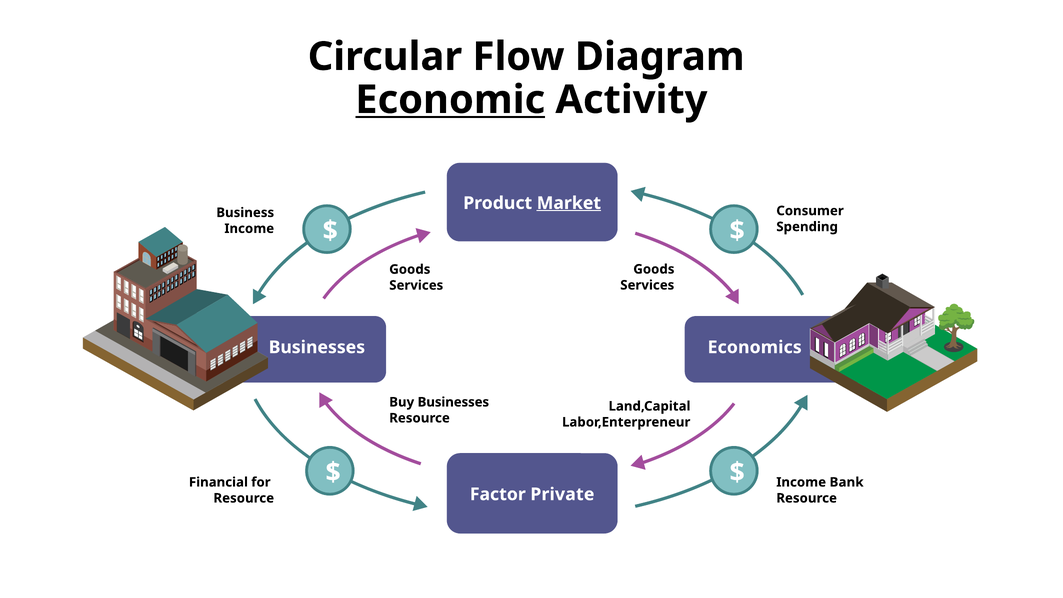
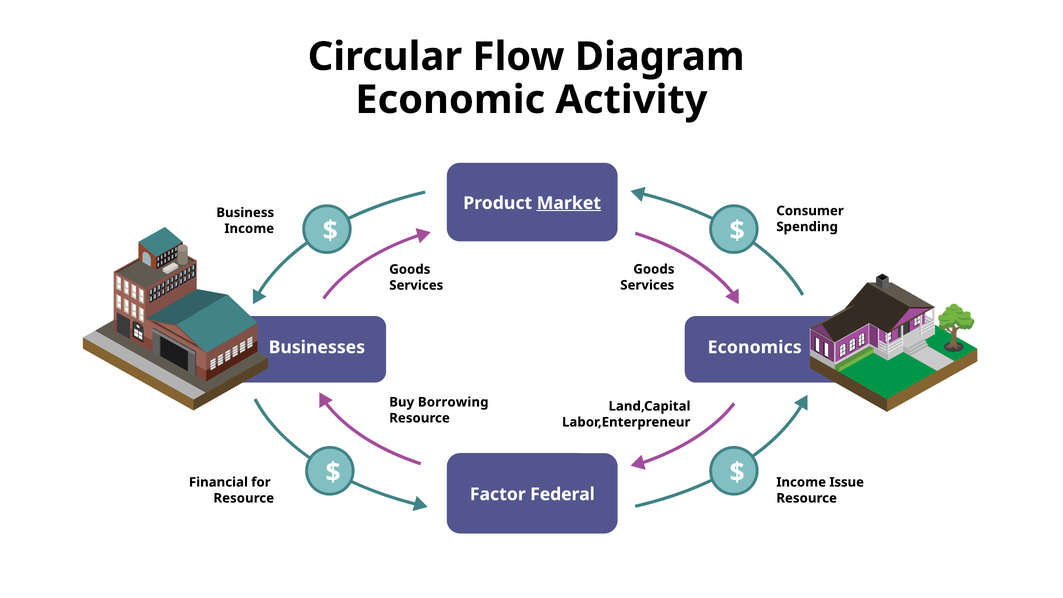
Economic underline: present -> none
Businesses at (453, 402): Businesses -> Borrowing
Bank: Bank -> Issue
Private: Private -> Federal
